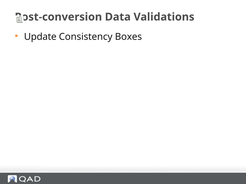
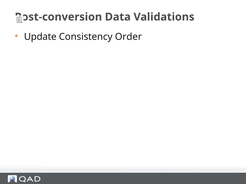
Boxes: Boxes -> Order
